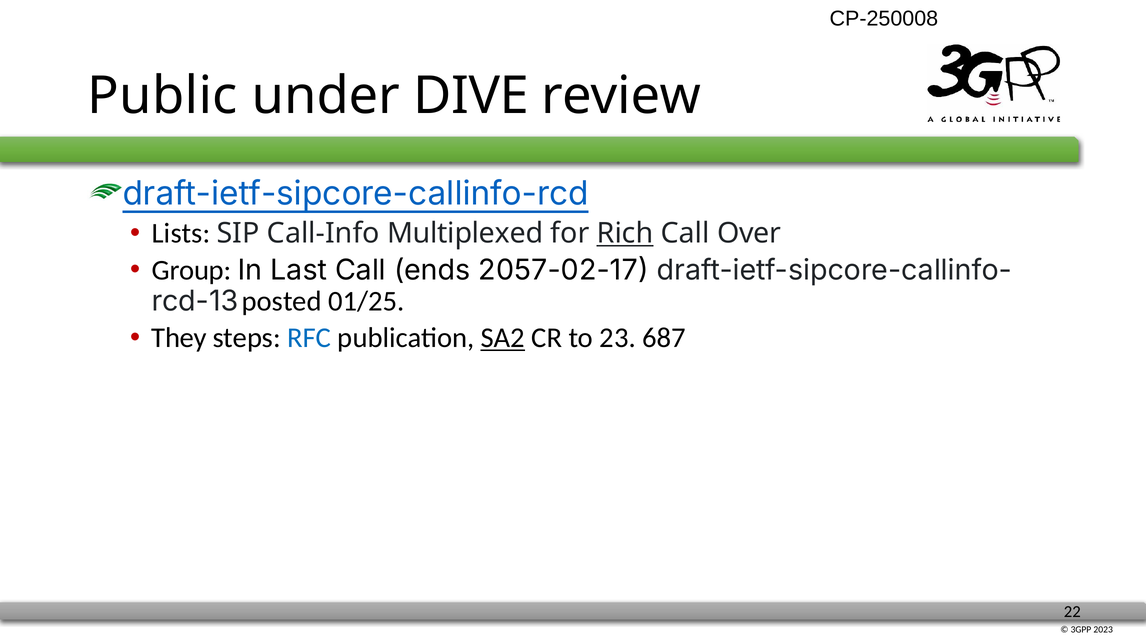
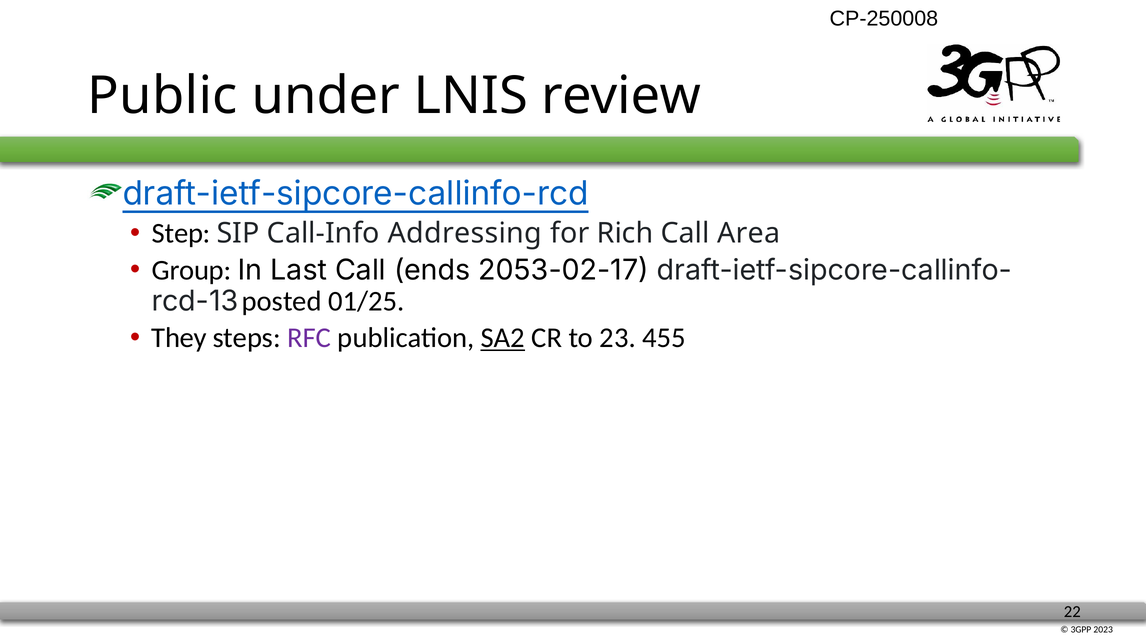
DIVE: DIVE -> LNIS
Lists: Lists -> Step
Multiplexed: Multiplexed -> Addressing
Rich underline: present -> none
Over: Over -> Area
2057-02-17: 2057-02-17 -> 2053-02-17
RFC colour: blue -> purple
687: 687 -> 455
